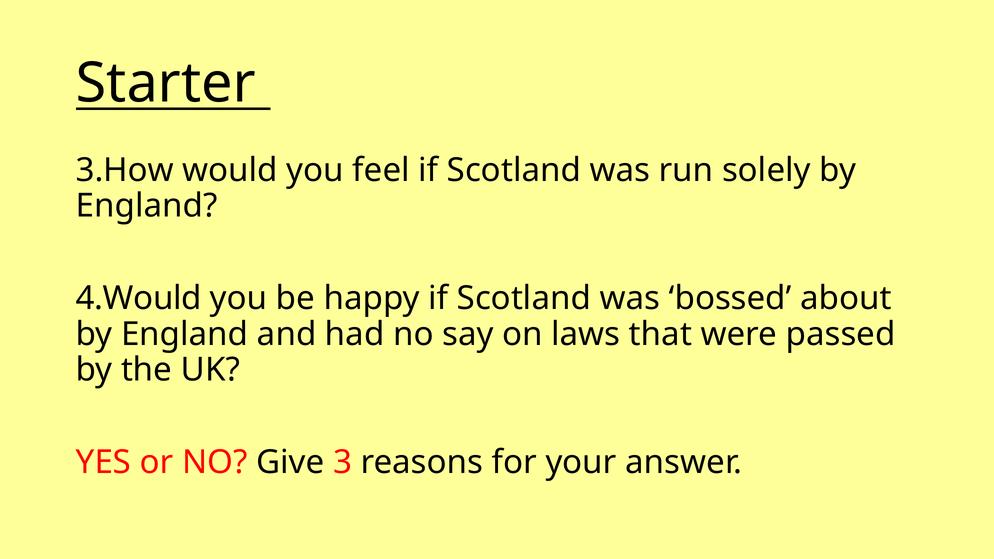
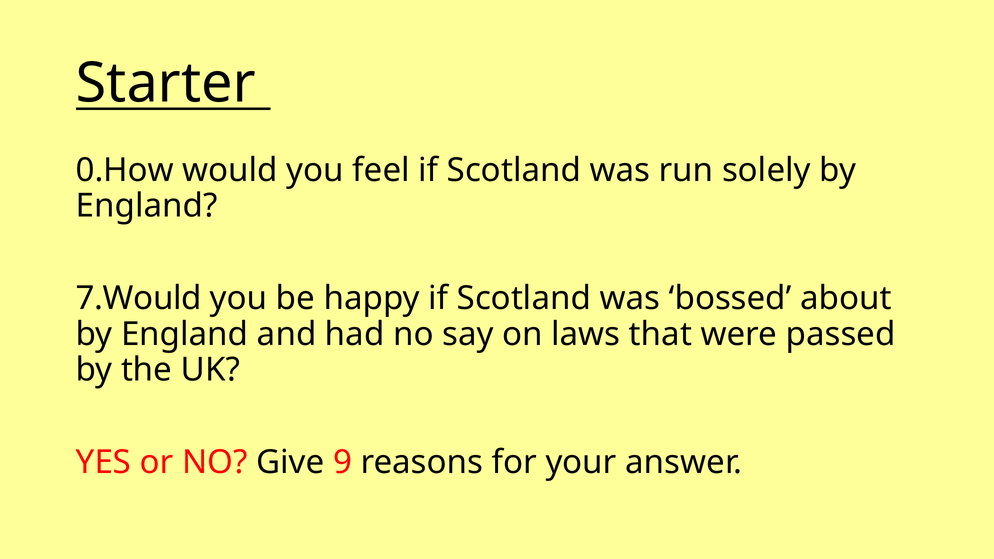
3.How: 3.How -> 0.How
4.Would: 4.Would -> 7.Would
3: 3 -> 9
